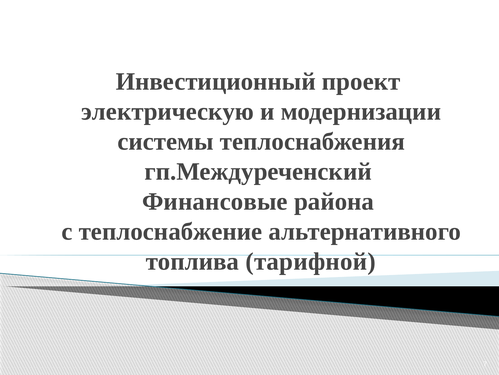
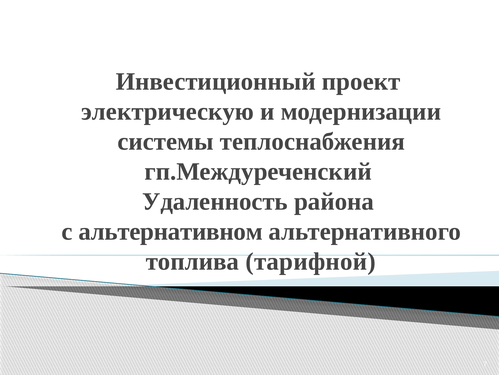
Финансовые: Финансовые -> Удаленность
теплоснабжение: теплоснабжение -> альтернативном
